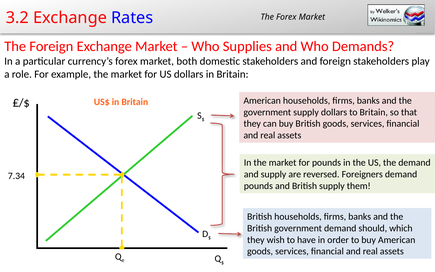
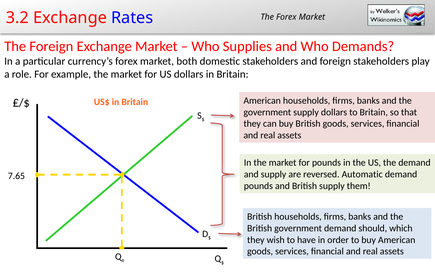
Foreigners: Foreigners -> Automatic
7.34: 7.34 -> 7.65
